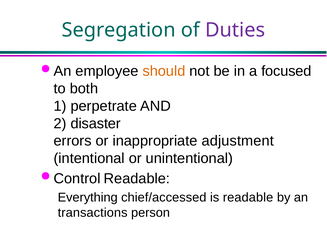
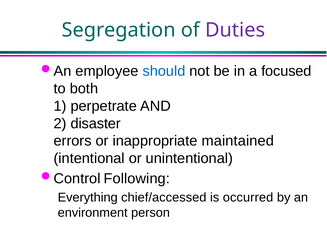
should colour: orange -> blue
adjustment: adjustment -> maintained
Control Readable: Readable -> Following
is readable: readable -> occurred
transactions: transactions -> environment
